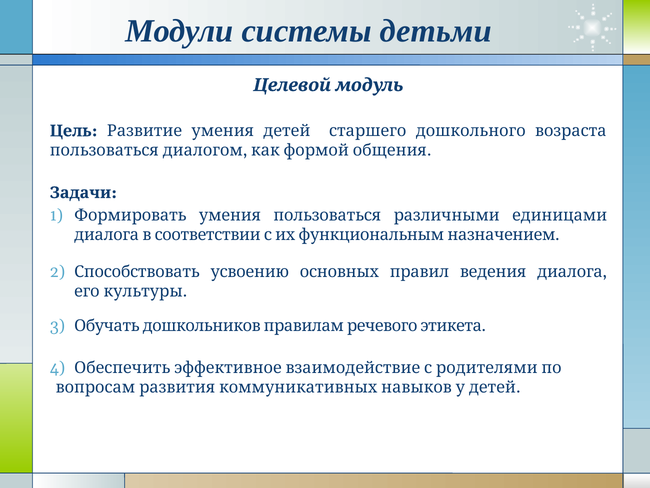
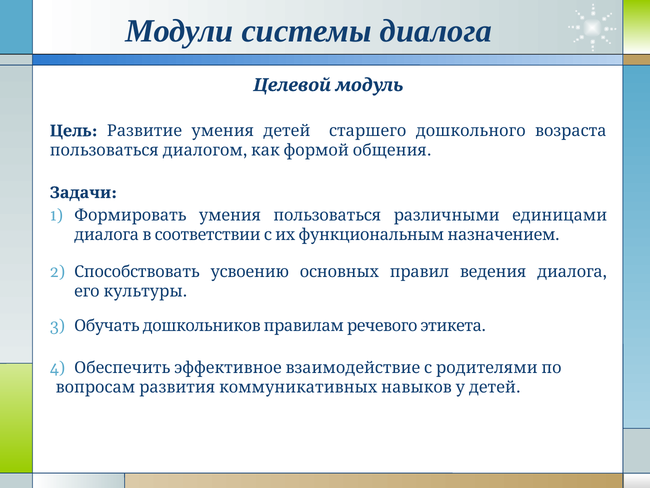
системы детьми: детьми -> диалога
